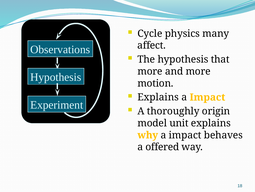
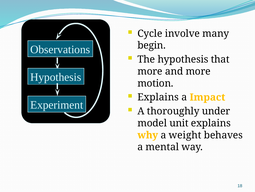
physics: physics -> involve
affect: affect -> begin
origin: origin -> under
why a impact: impact -> weight
offered: offered -> mental
